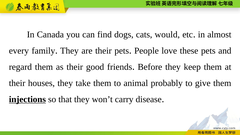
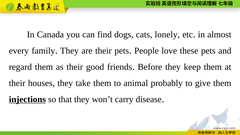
would: would -> lonely
